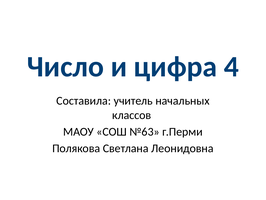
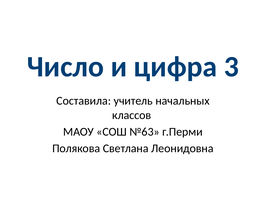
4: 4 -> 3
